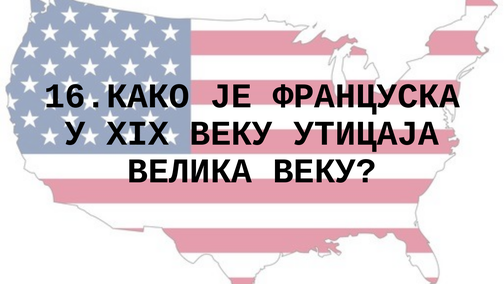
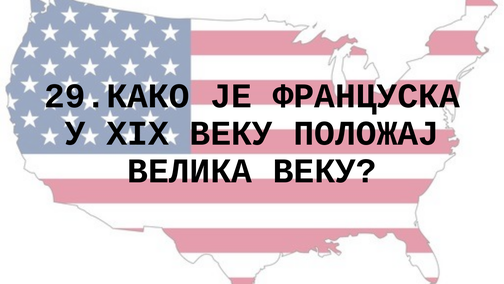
16.КАКО: 16.КАКО -> 29.КАКО
УТИЦАЈА: УТИЦАЈА -> ПОЛОЖАЈ
